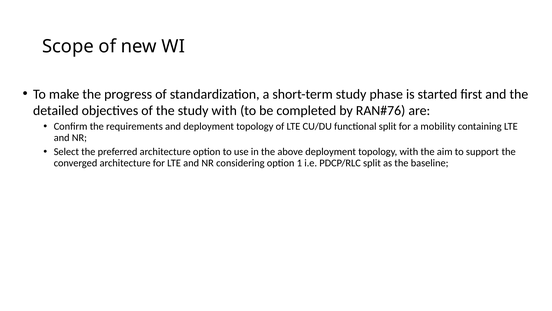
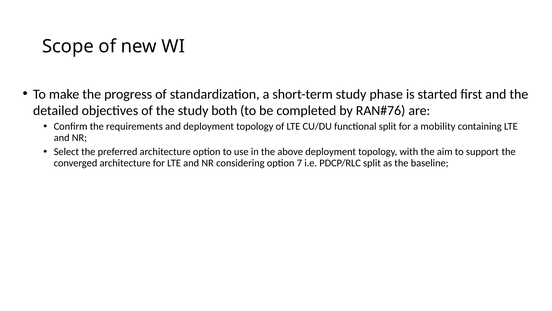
study with: with -> both
1: 1 -> 7
